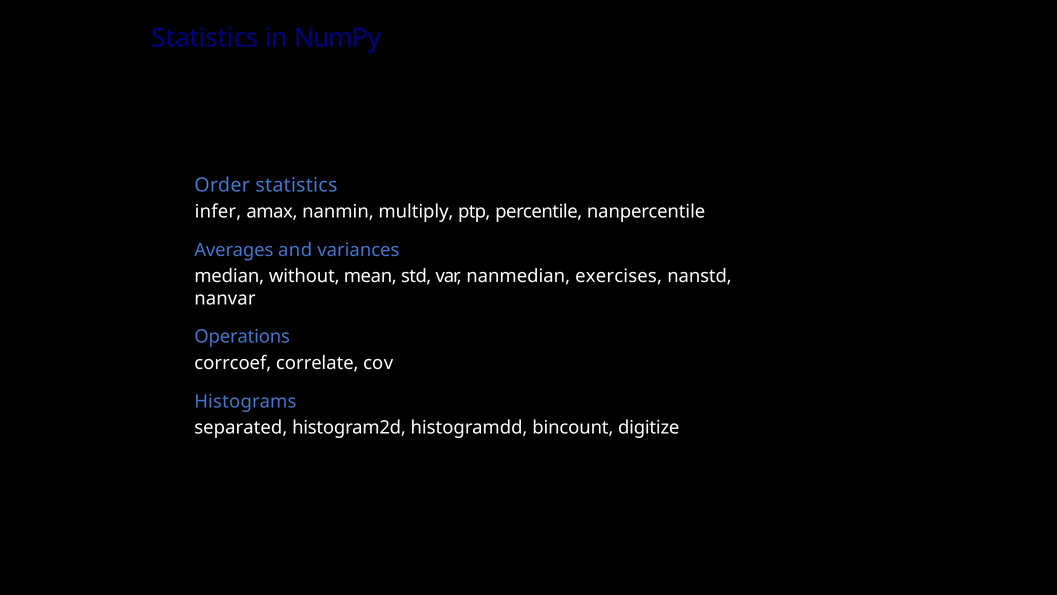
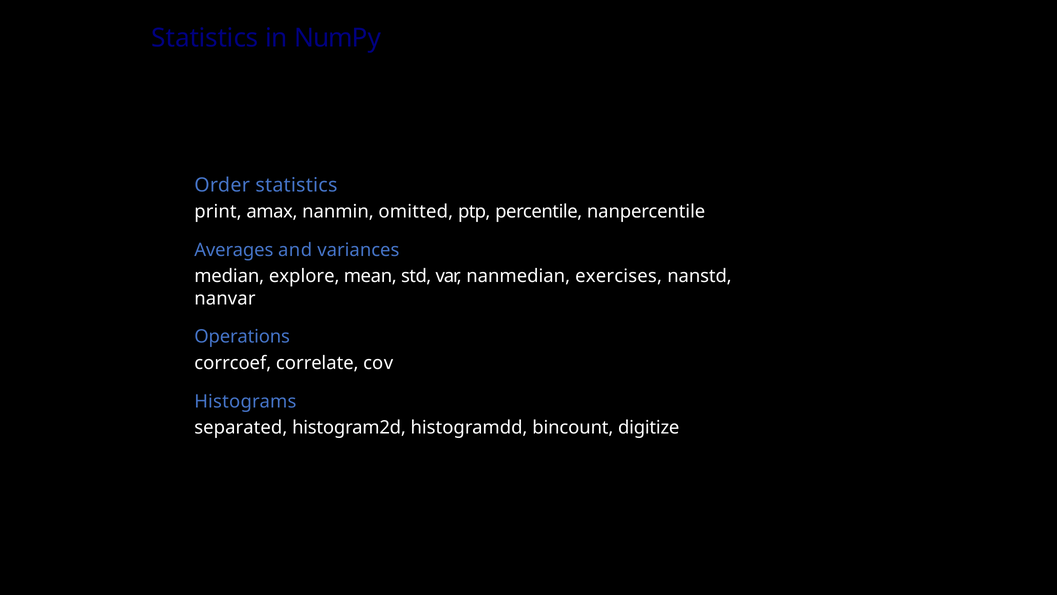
infer: infer -> print
multiply: multiply -> omitted
without: without -> explore
